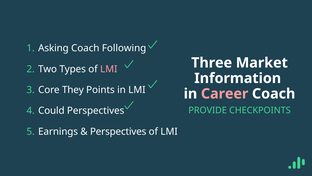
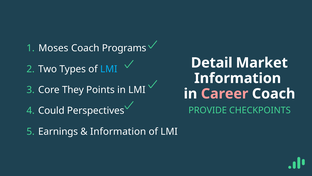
Asking: Asking -> Moses
Following: Following -> Programs
Three: Three -> Detail
LMI at (109, 69) colour: pink -> light blue
Perspectives at (118, 131): Perspectives -> Information
